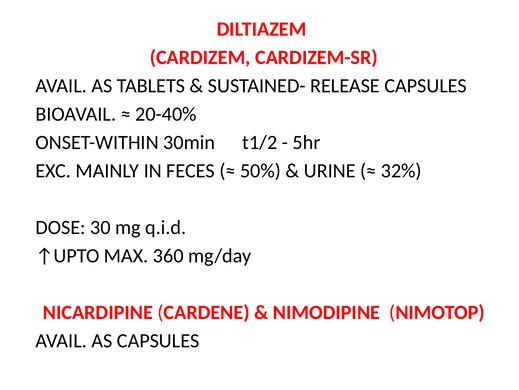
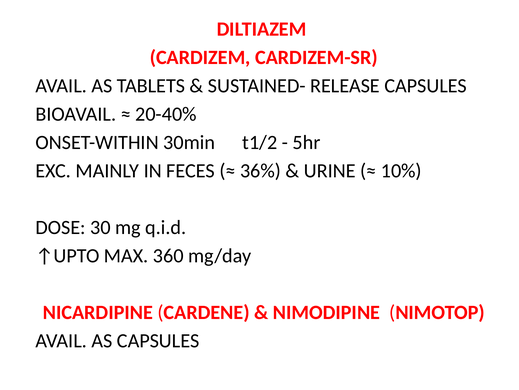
50%: 50% -> 36%
32%: 32% -> 10%
